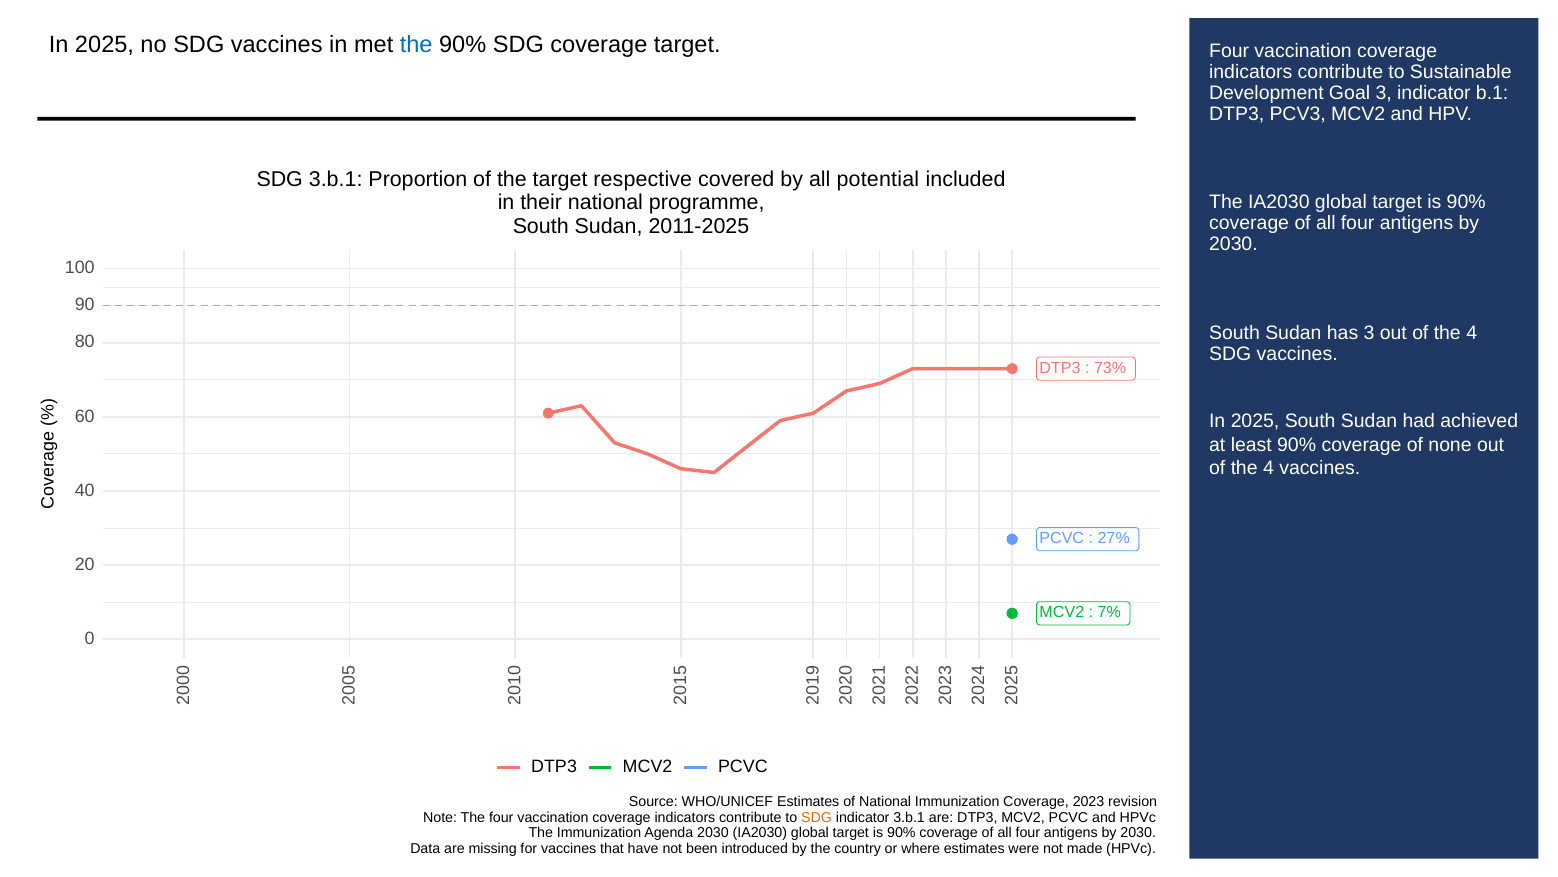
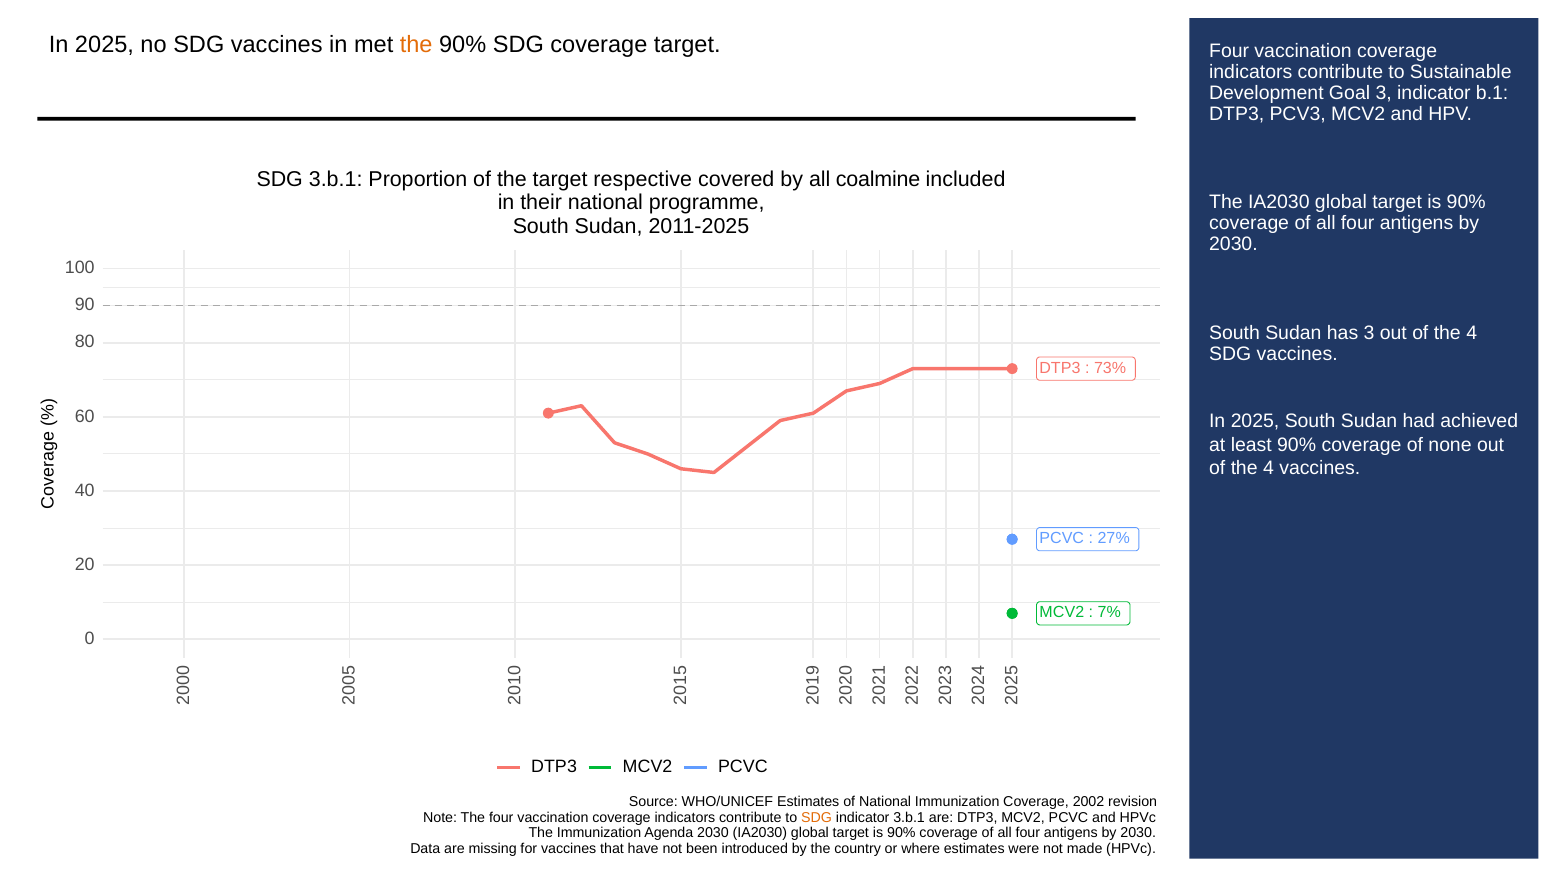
the at (416, 45) colour: blue -> orange
potential: potential -> coalmine
2023: 2023 -> 2002
